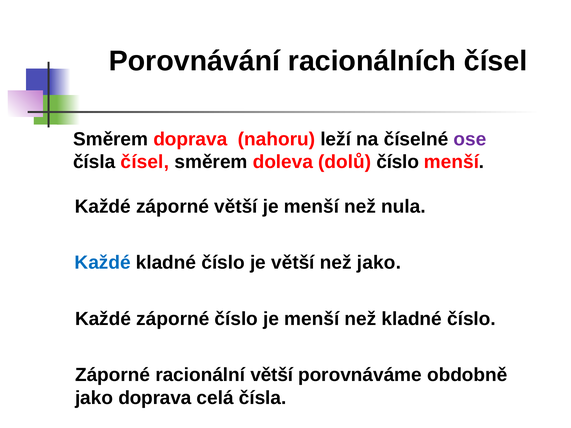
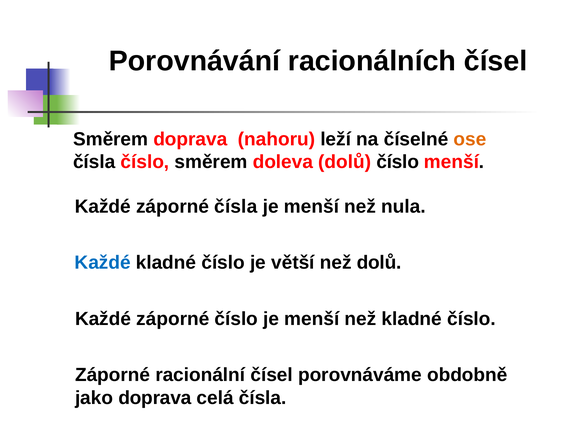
ose colour: purple -> orange
čísla čísel: čísel -> číslo
záporné větší: větší -> čísla
než jako: jako -> dolů
racionální větší: větší -> čísel
